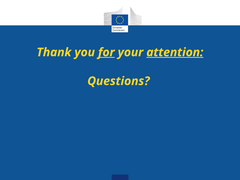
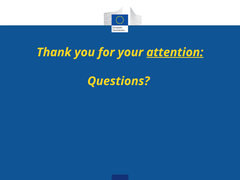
for underline: present -> none
